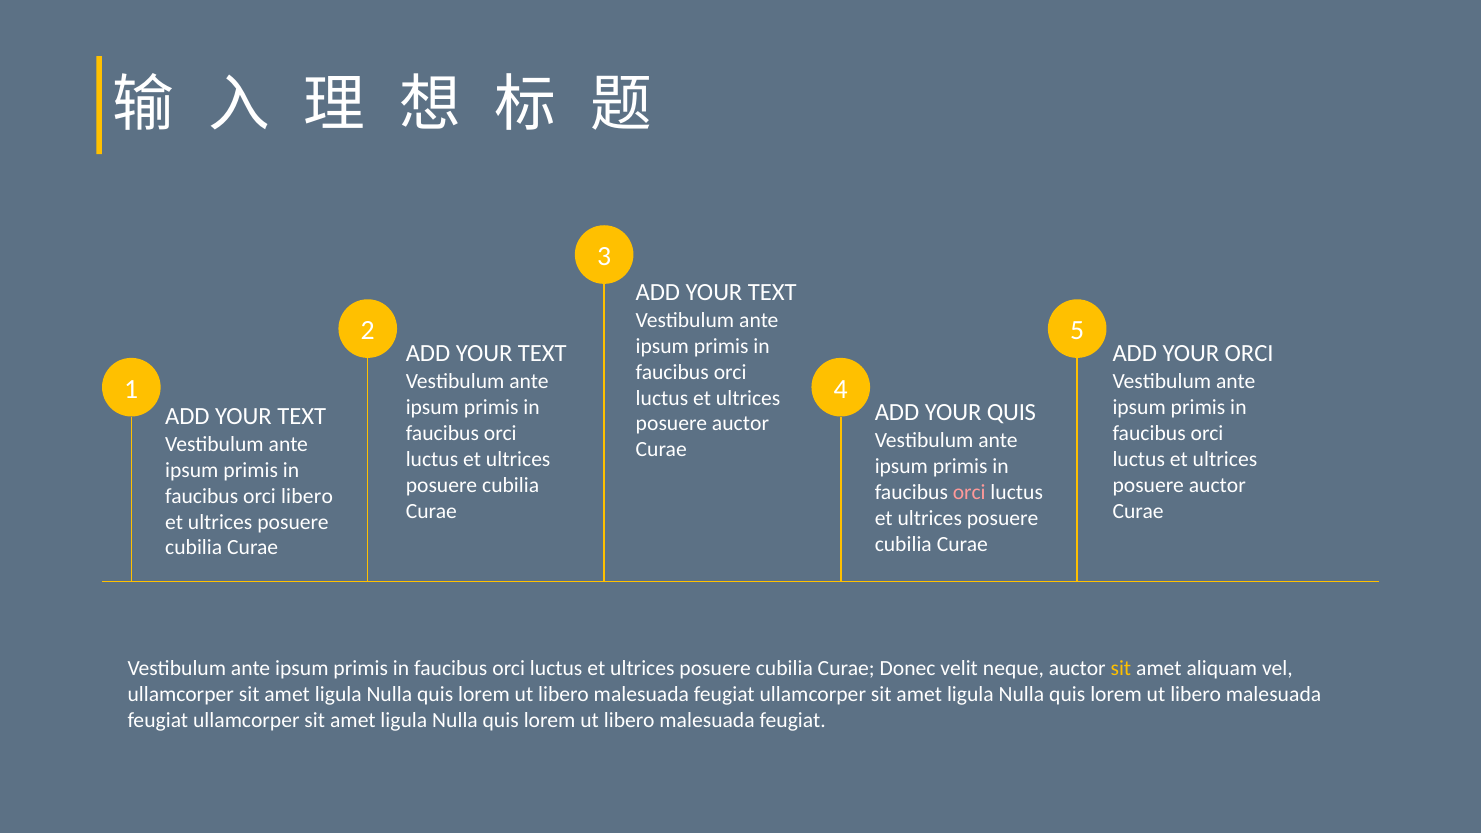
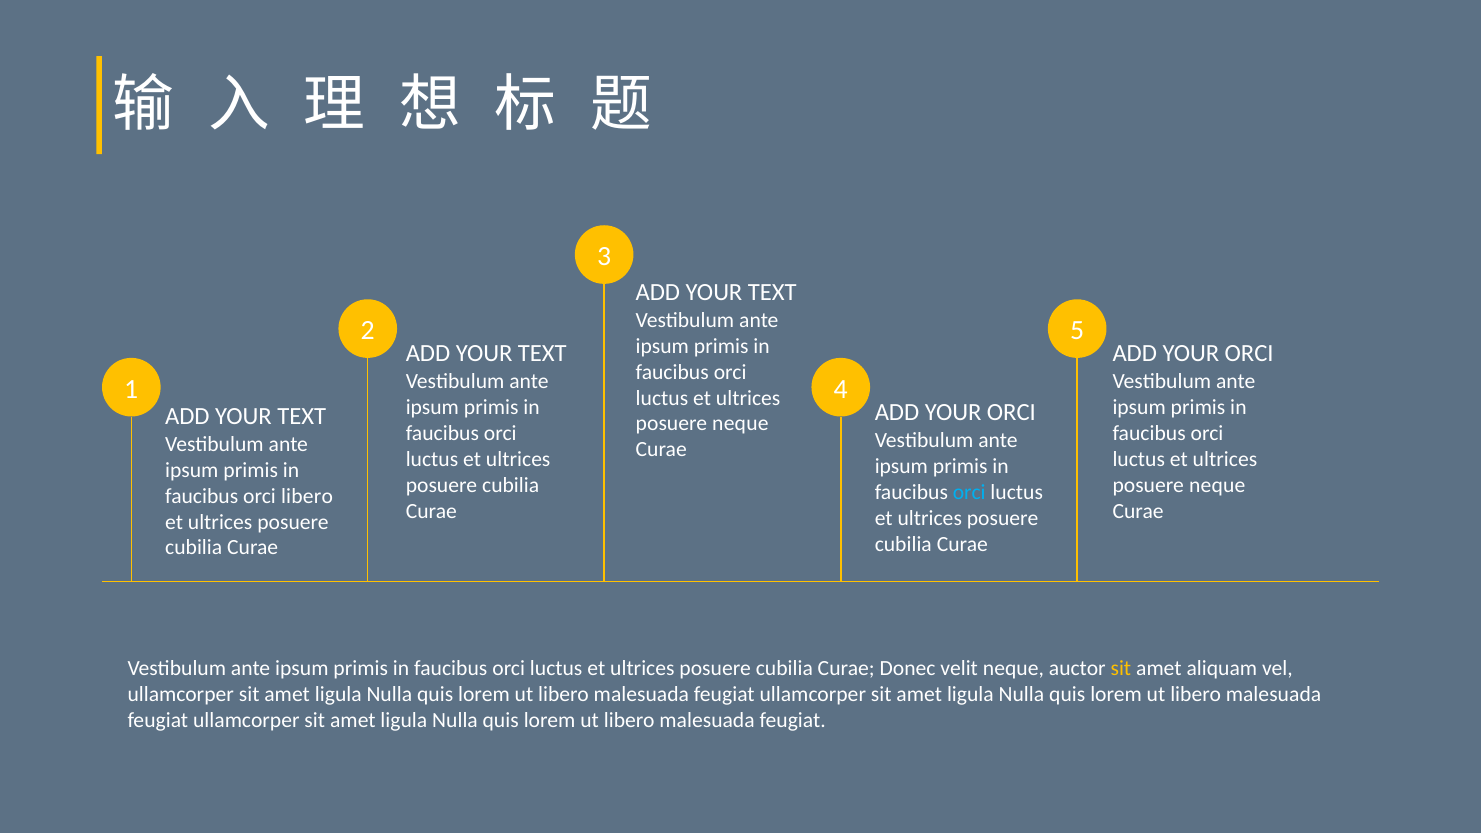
QUIS at (1011, 413): QUIS -> ORCI
auctor at (741, 424): auctor -> neque
auctor at (1217, 485): auctor -> neque
orci at (969, 493) colour: pink -> light blue
